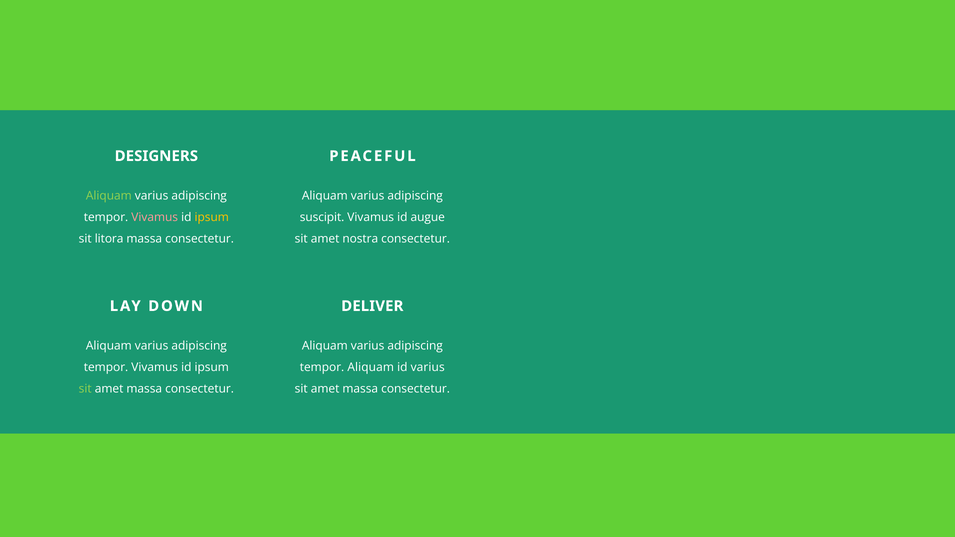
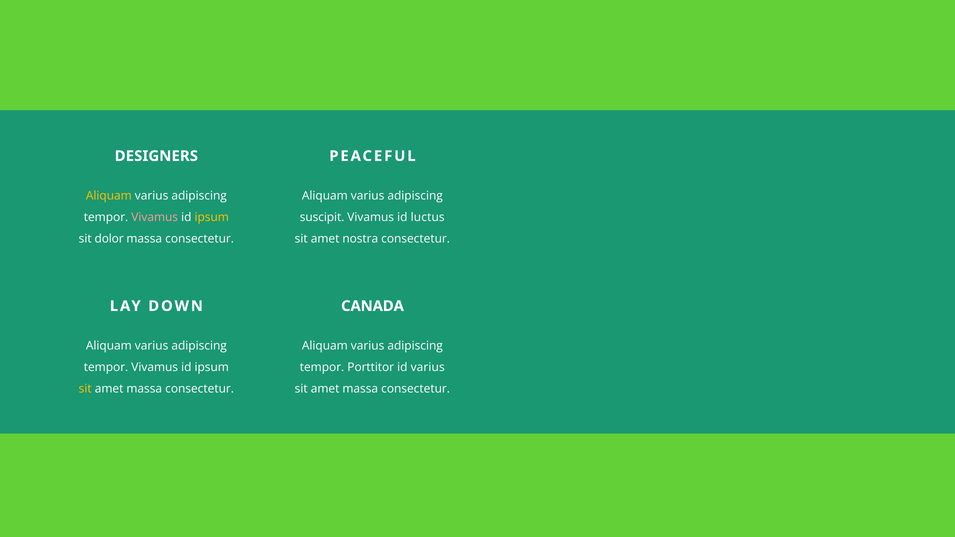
Aliquam at (109, 196) colour: light green -> yellow
augue: augue -> luctus
litora: litora -> dolor
DELIVER: DELIVER -> CANADA
tempor Aliquam: Aliquam -> Porttitor
sit at (85, 389) colour: light green -> yellow
